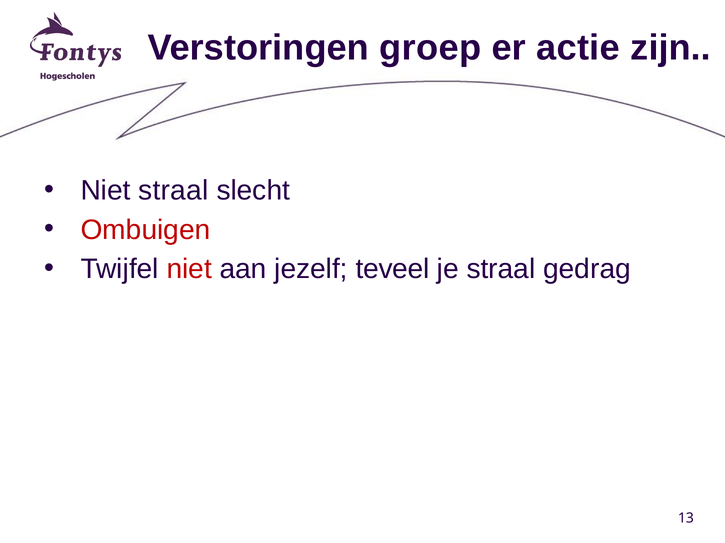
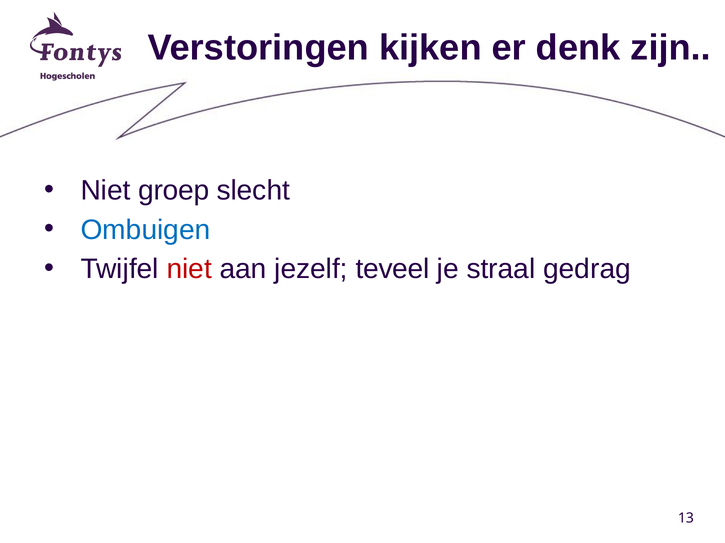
groep: groep -> kijken
actie: actie -> denk
Niet straal: straal -> groep
Ombuigen colour: red -> blue
